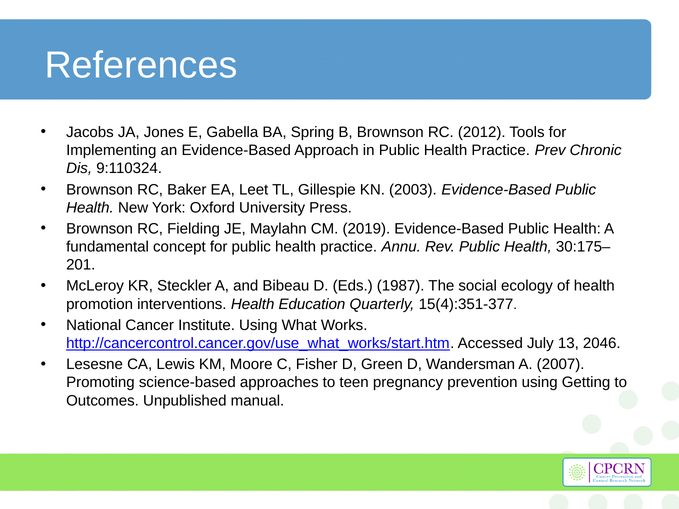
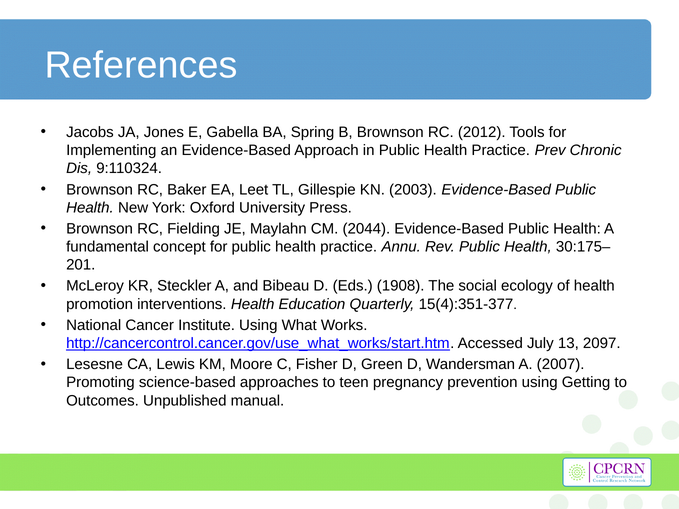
2019: 2019 -> 2044
1987: 1987 -> 1908
2046: 2046 -> 2097
